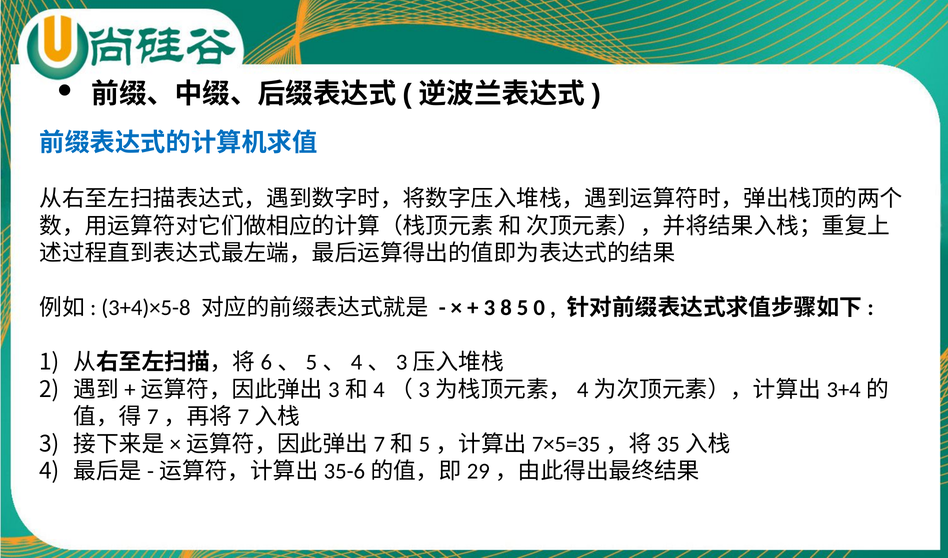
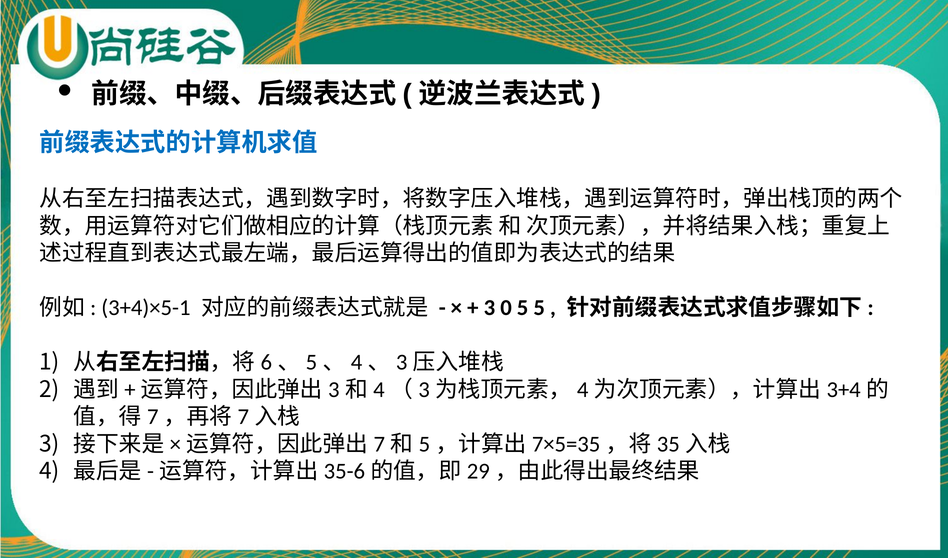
3+4)×5-8: 3+4)×5-8 -> 3+4)×5-1
8: 8 -> 0
5 0: 0 -> 5
